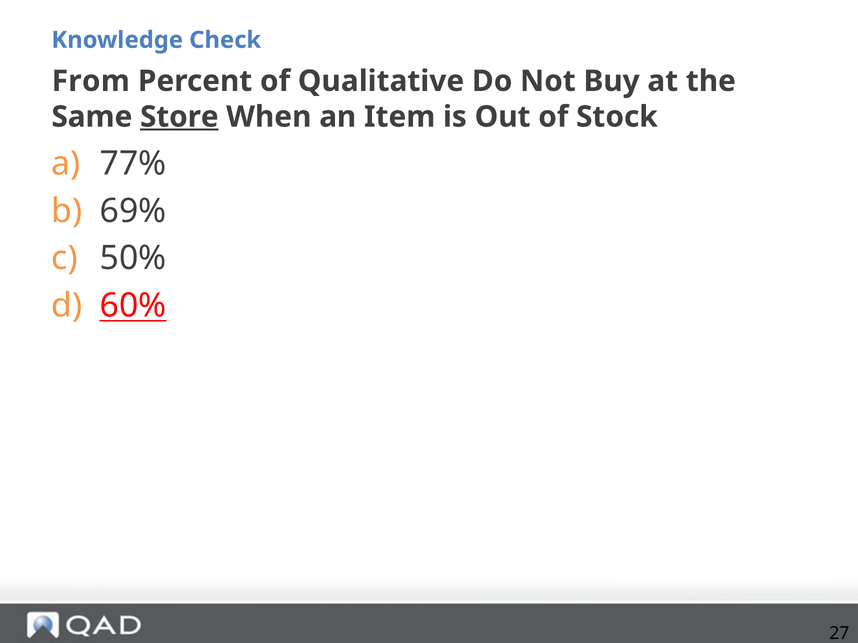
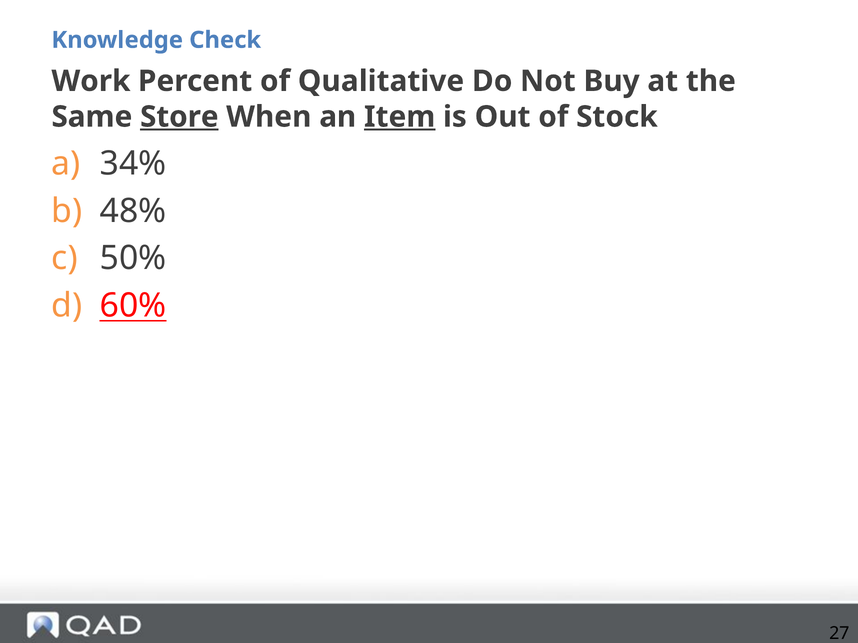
From: From -> Work
Item underline: none -> present
77%: 77% -> 34%
69%: 69% -> 48%
